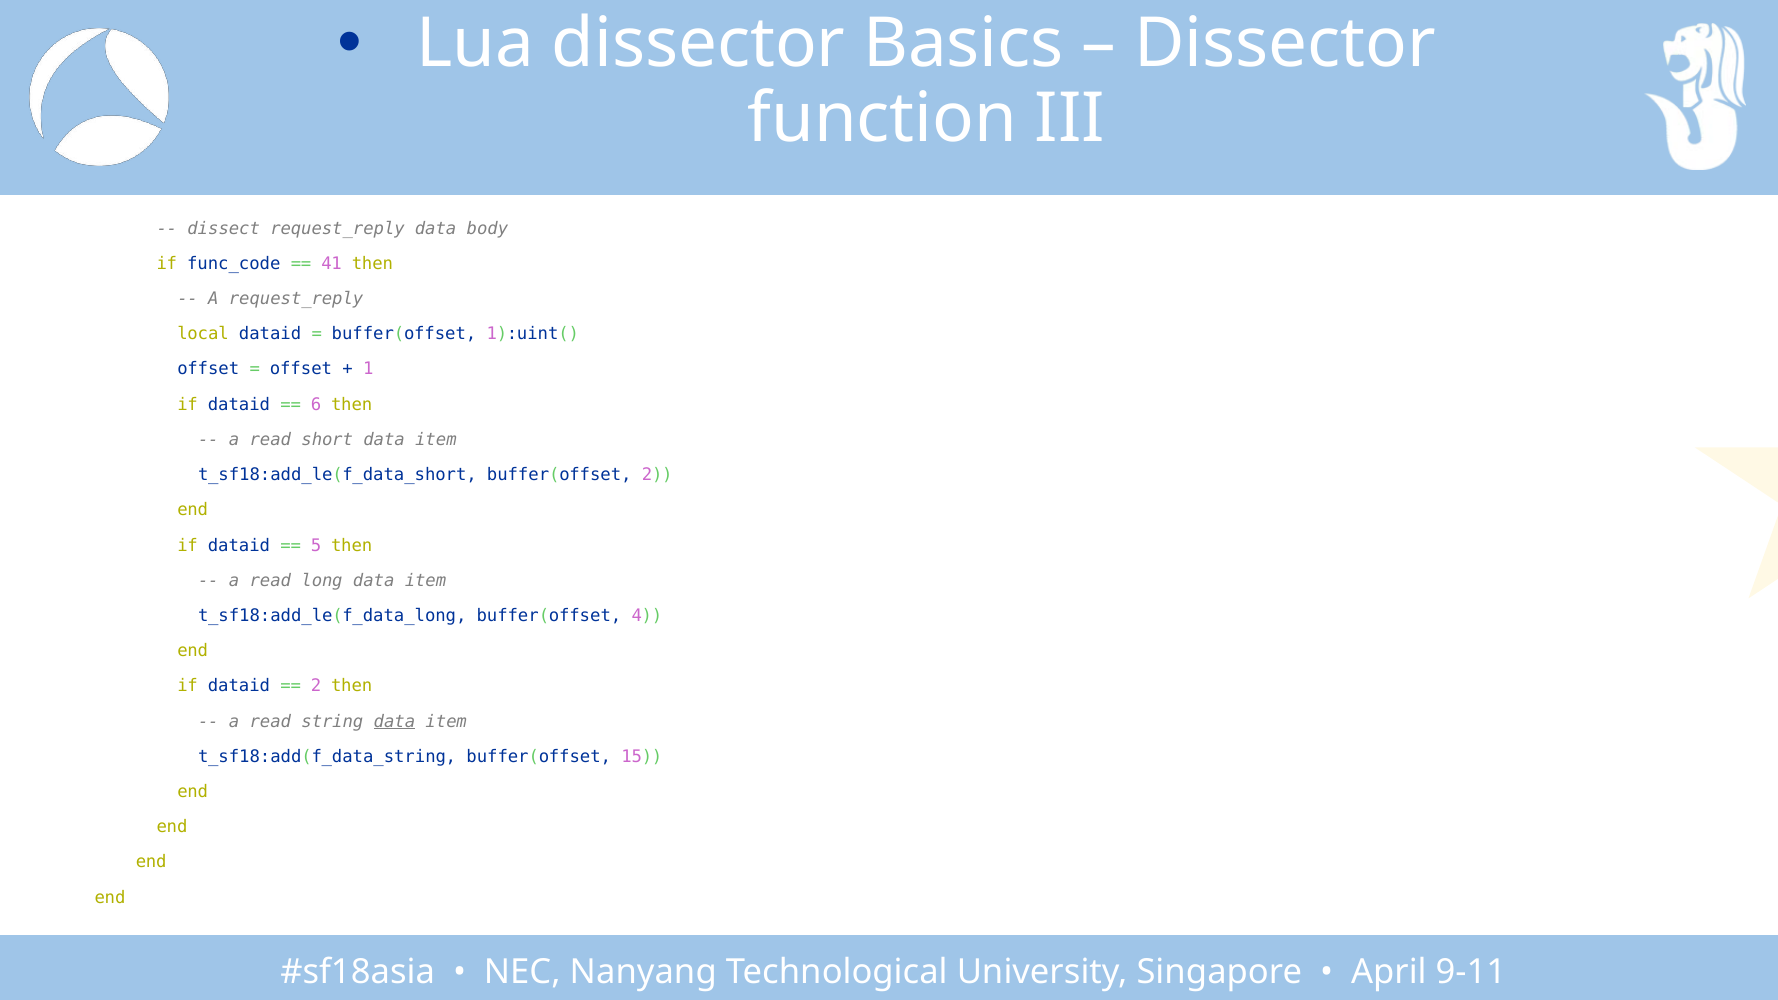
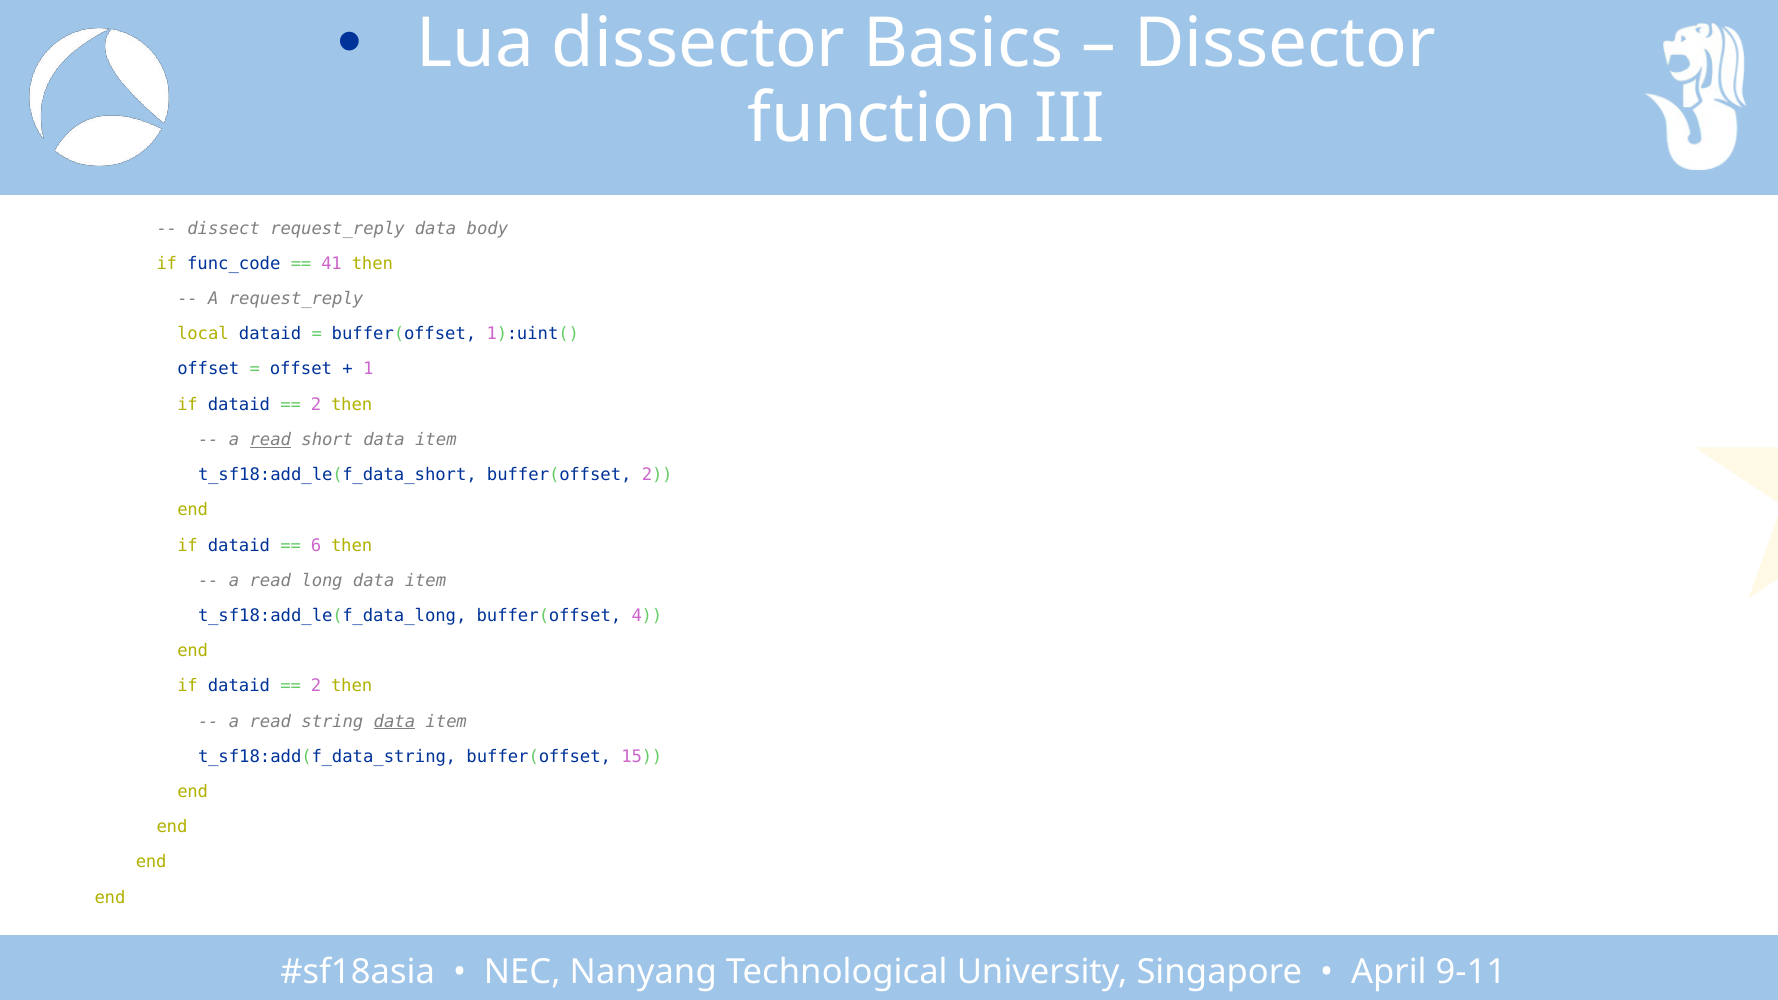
6 at (316, 405): 6 -> 2
read at (270, 440) underline: none -> present
5: 5 -> 6
